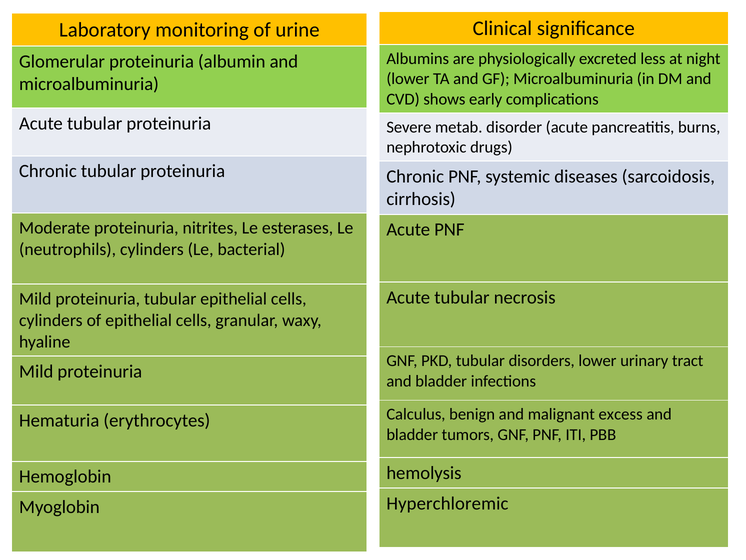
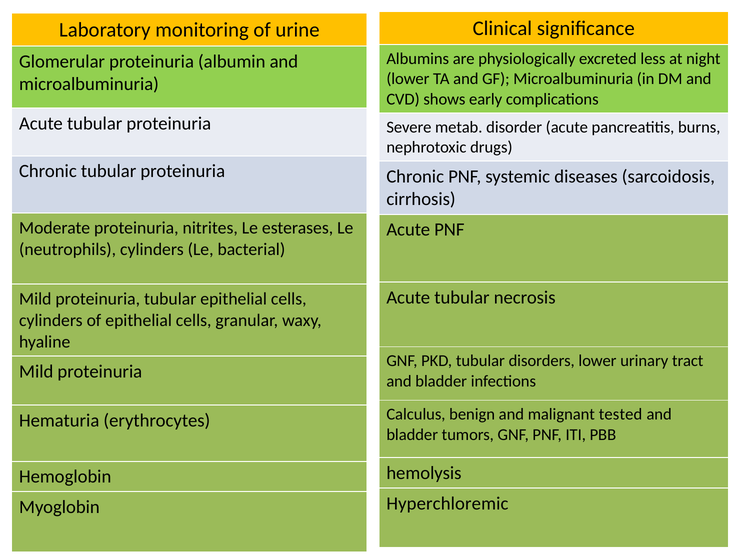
excess: excess -> tested
